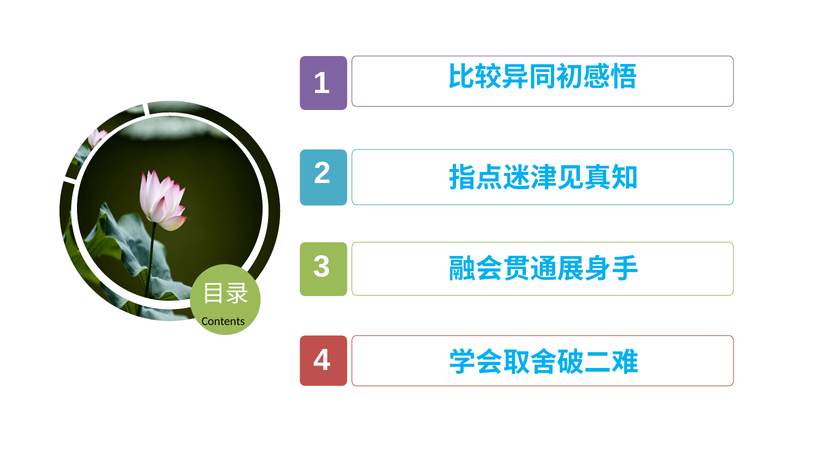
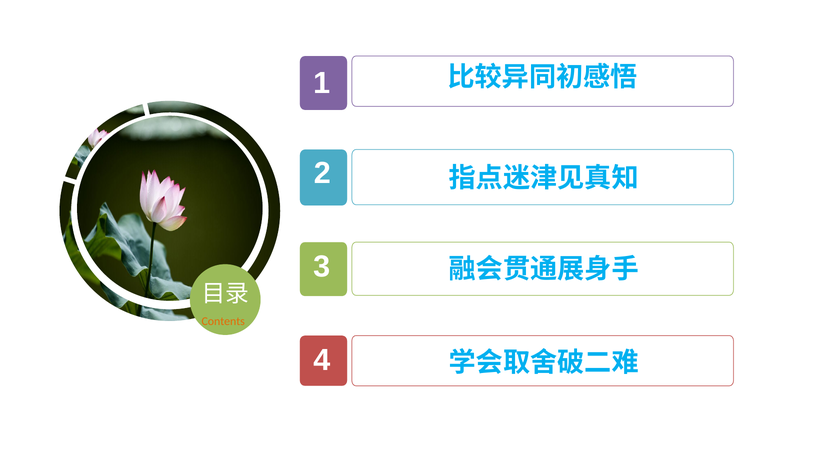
Contents colour: black -> orange
